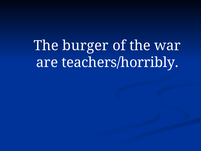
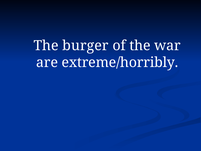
teachers/horribly: teachers/horribly -> extreme/horribly
